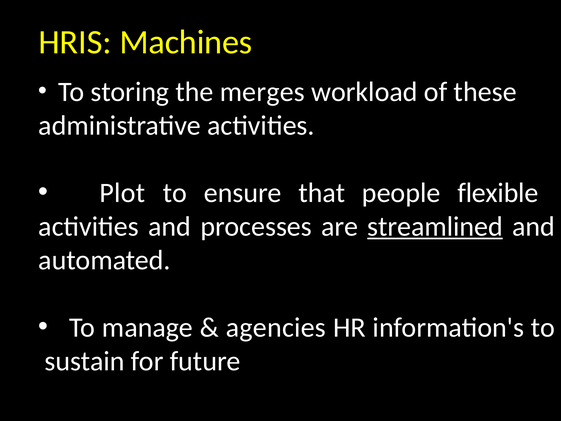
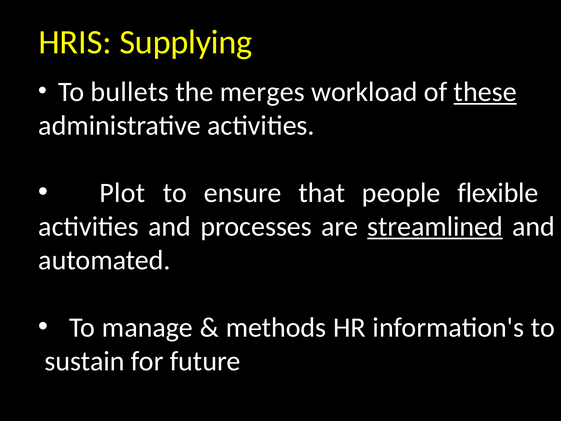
Machines: Machines -> Supplying
storing: storing -> bullets
these underline: none -> present
agencies: agencies -> methods
